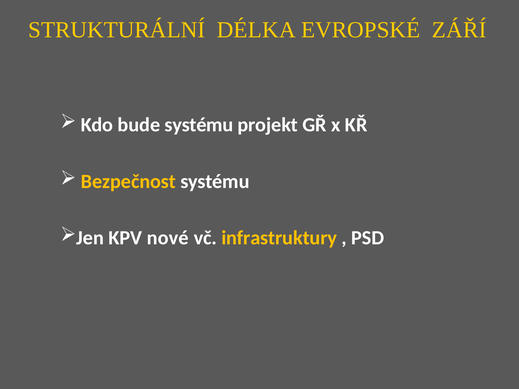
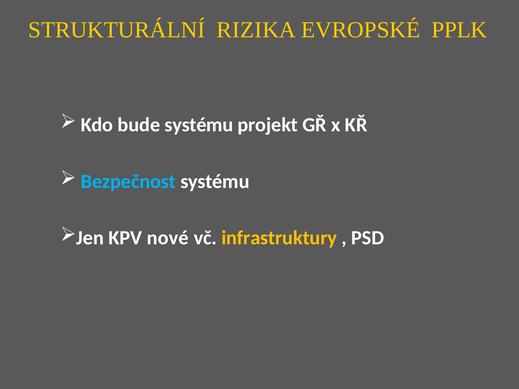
DÉLKA: DÉLKA -> RIZIKA
ZÁŘÍ: ZÁŘÍ -> PPLK
Bezpečnost colour: yellow -> light blue
